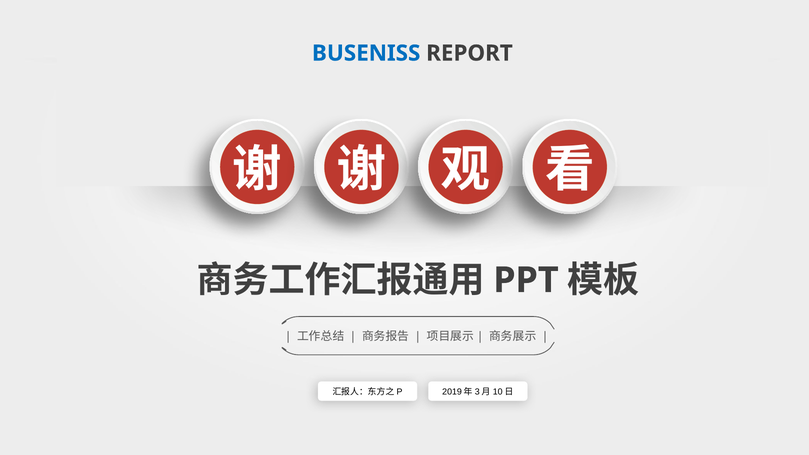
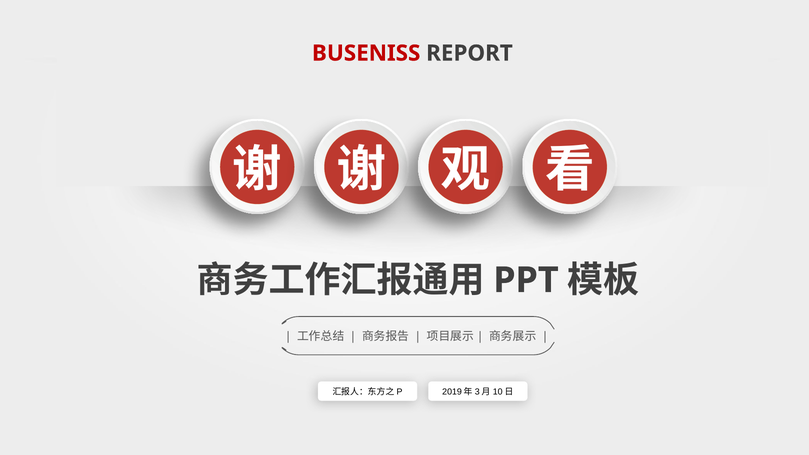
BUSENISS colour: blue -> red
